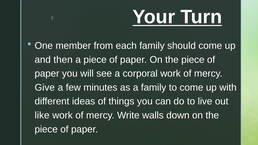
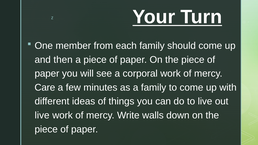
Give: Give -> Care
like at (42, 115): like -> live
